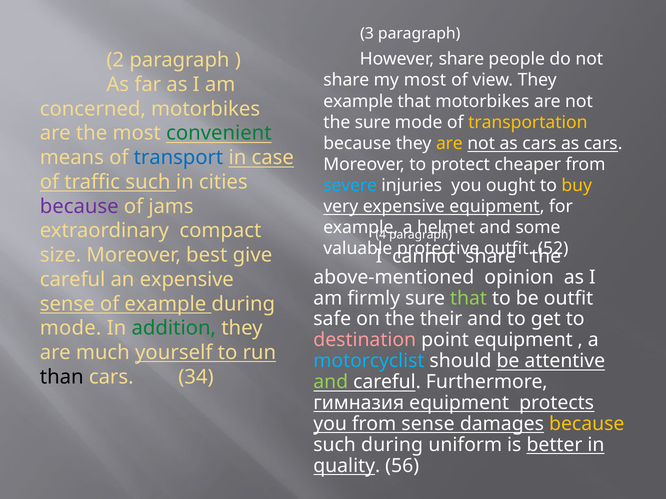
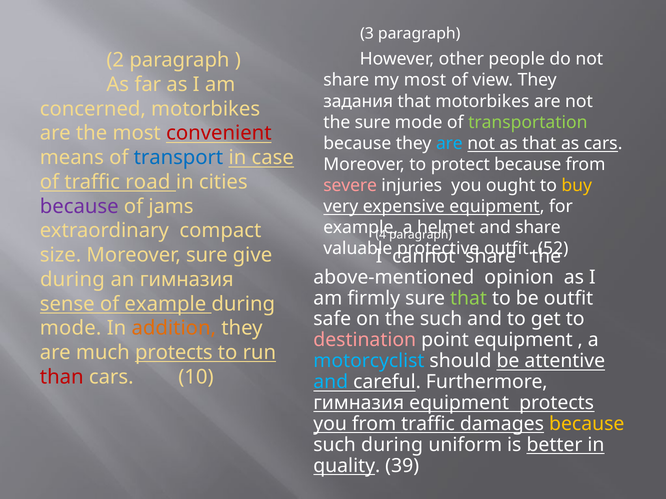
However share: share -> other
example at (358, 101): example -> задания
transportation colour: yellow -> light green
convenient colour: green -> red
are at (449, 144) colour: yellow -> light blue
not as cars: cars -> that
protect cheaper: cheaper -> because
traffic such: such -> road
severe colour: light blue -> pink
and some: some -> share
Moreover best: best -> sure
careful at (73, 280): careful -> during
an expensive: expensive -> гимназия
the their: their -> such
addition colour: green -> orange
much yourself: yourself -> protects
than colour: black -> red
34: 34 -> 10
and at (331, 382) colour: light green -> light blue
from sense: sense -> traffic
56: 56 -> 39
